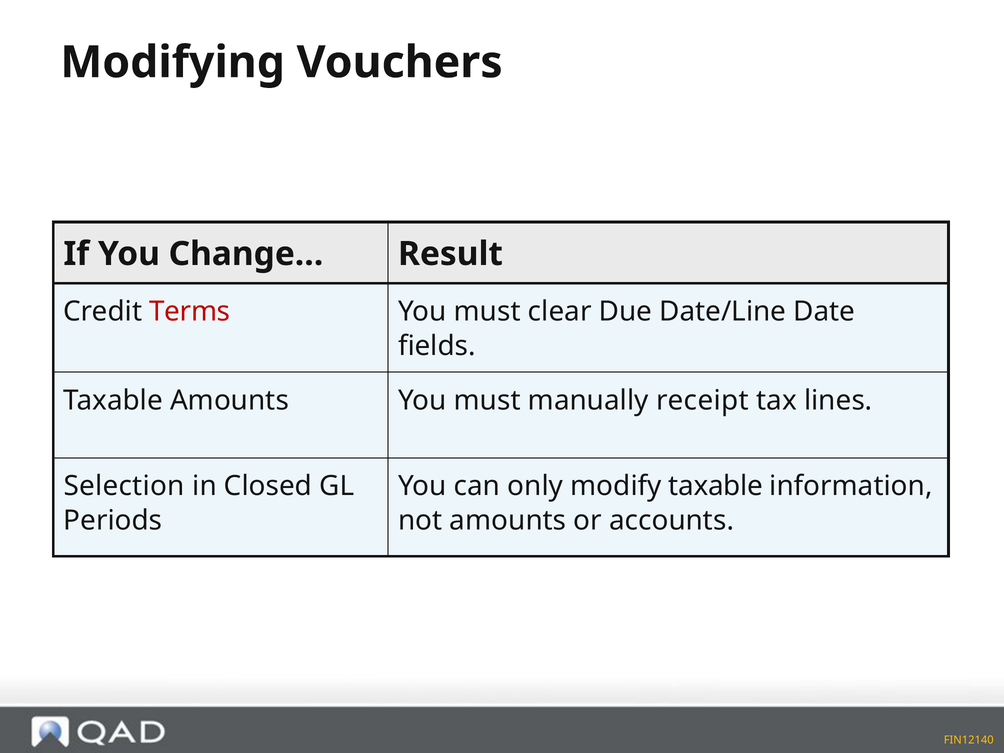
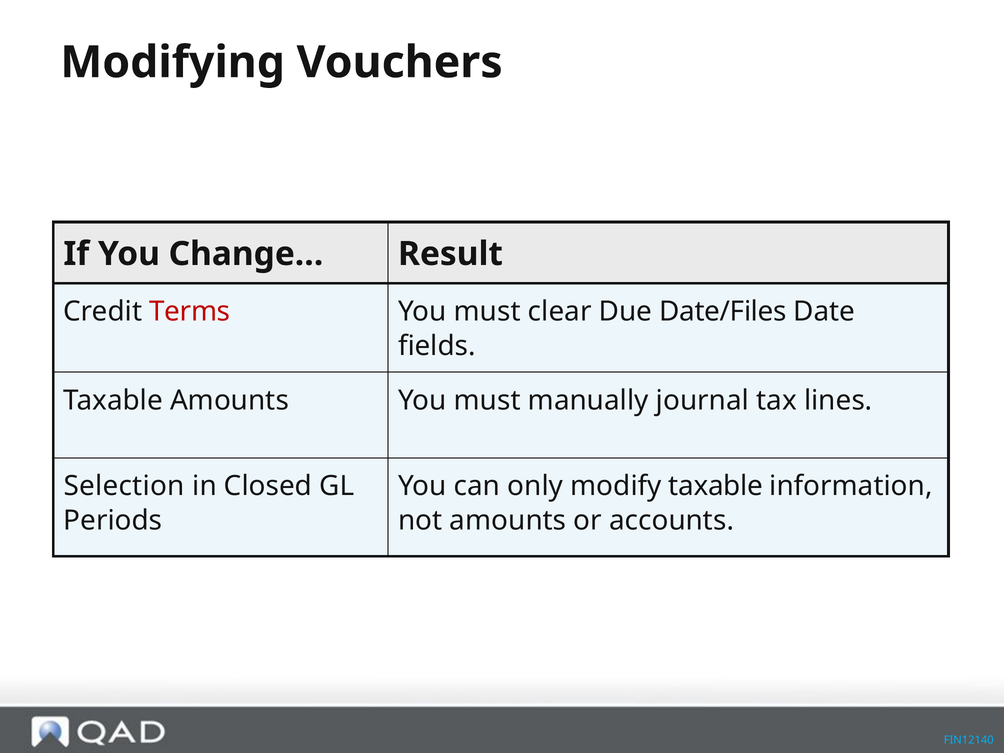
Date/Line: Date/Line -> Date/Files
receipt: receipt -> journal
FIN12140 colour: yellow -> light blue
